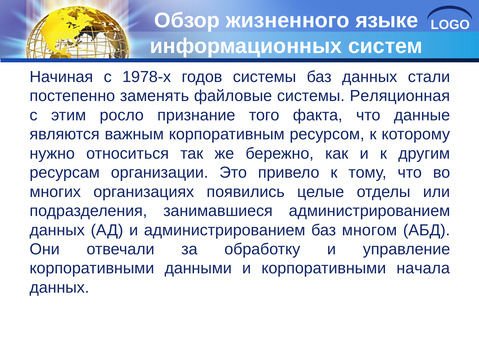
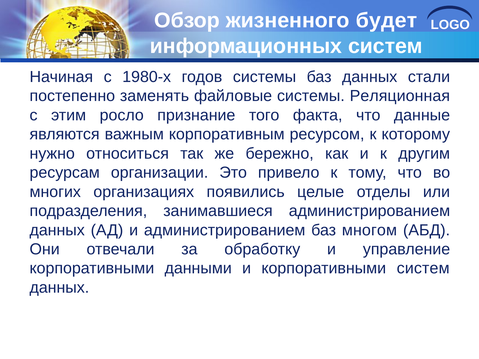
языке: языке -> будет
1978-х: 1978-х -> 1980-х
корпоративными начала: начала -> систем
